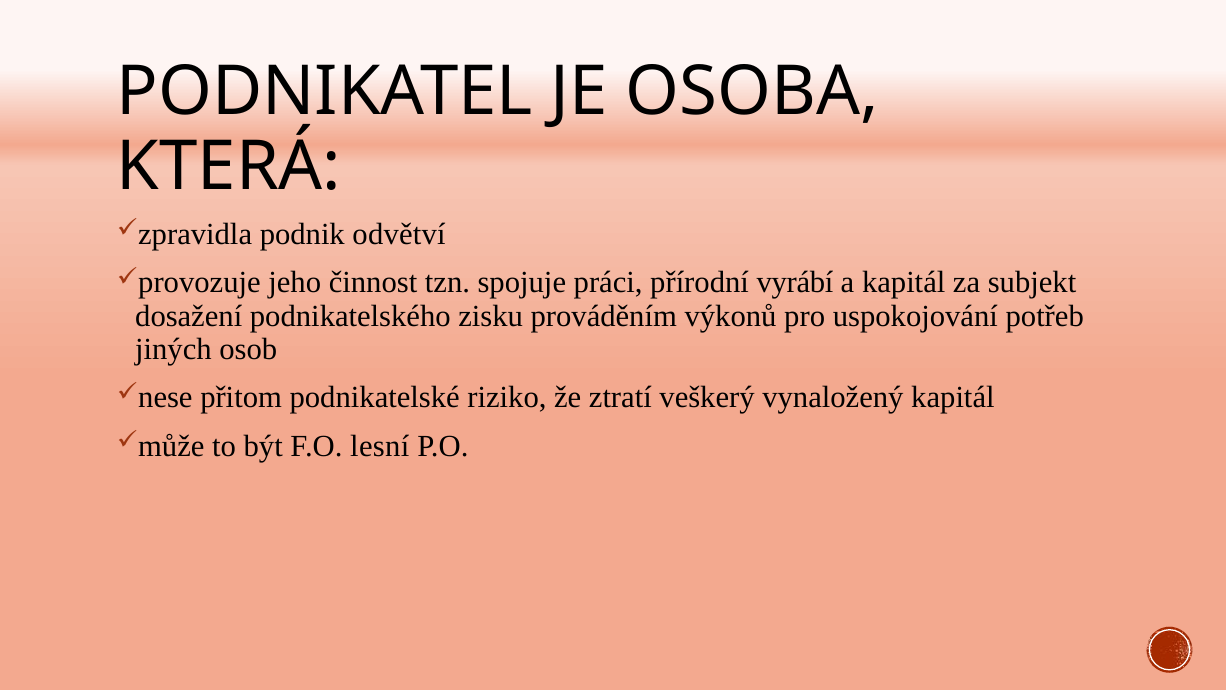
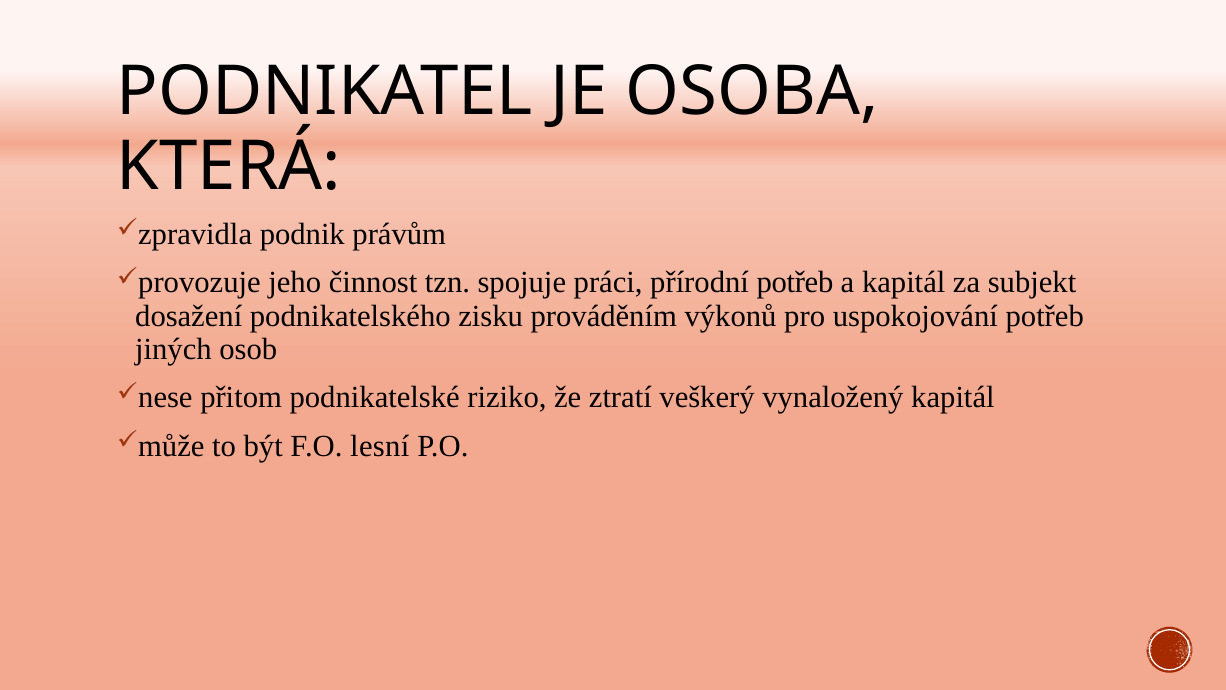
odvětví: odvětví -> právům
přírodní vyrábí: vyrábí -> potřeb
